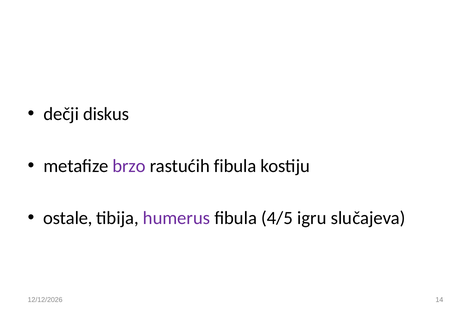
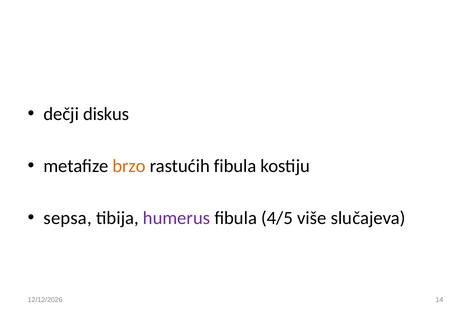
brzo colour: purple -> orange
ostale: ostale -> sepsa
igru: igru -> više
